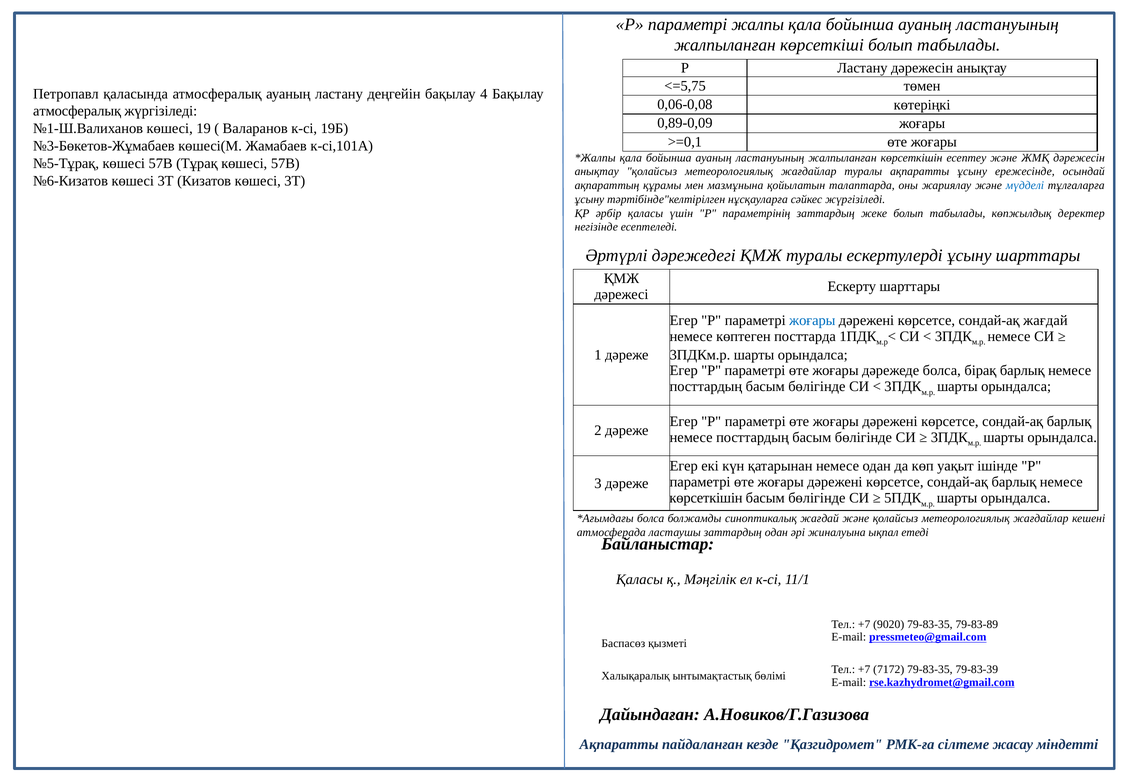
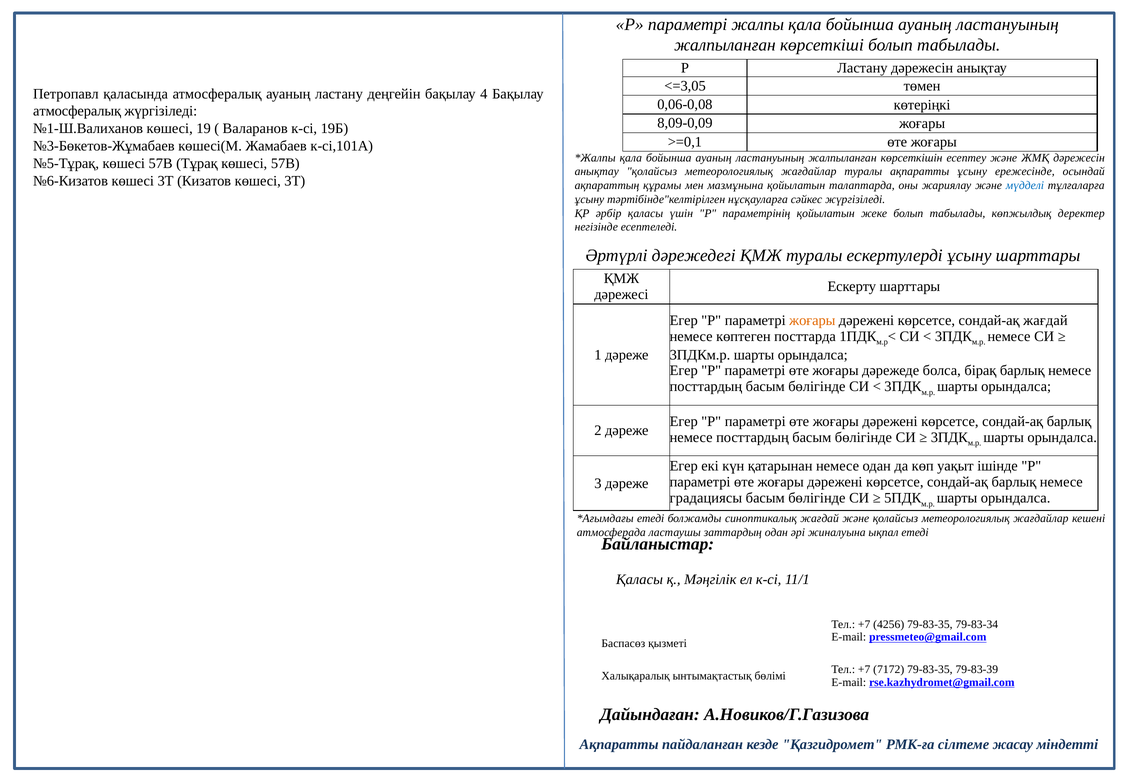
<=5,75: <=5,75 -> <=3,05
0,89-0,09: 0,89-0,09 -> 8,09-0,09
параметрінің заттардың: заттардың -> қойылатын
жоғары at (812, 320) colour: blue -> orange
көрсеткішін at (706, 498): көрсеткішін -> градациясы
болса at (651, 518): болса -> етеді
9020: 9020 -> 4256
79-83-89: 79-83-89 -> 79-83-34
